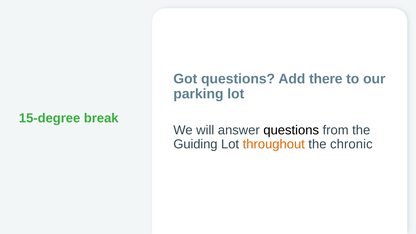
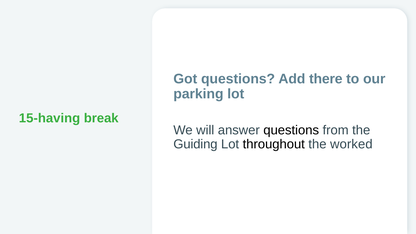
15-degree: 15-degree -> 15-having
throughout colour: orange -> black
chronic: chronic -> worked
